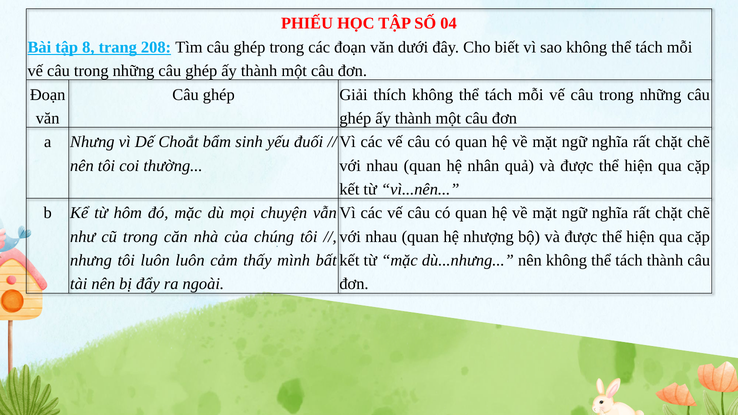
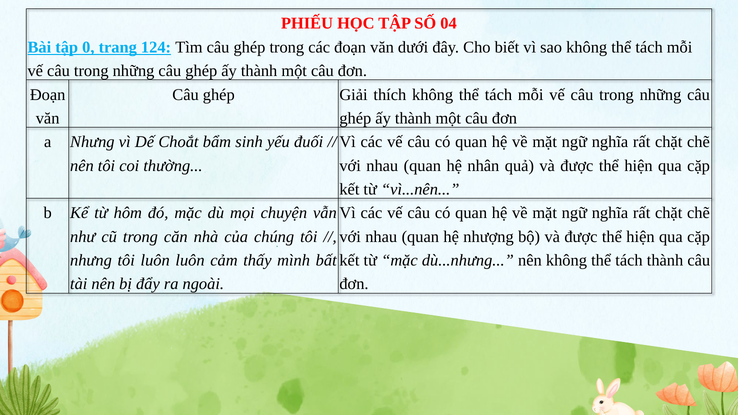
8: 8 -> 0
208: 208 -> 124
